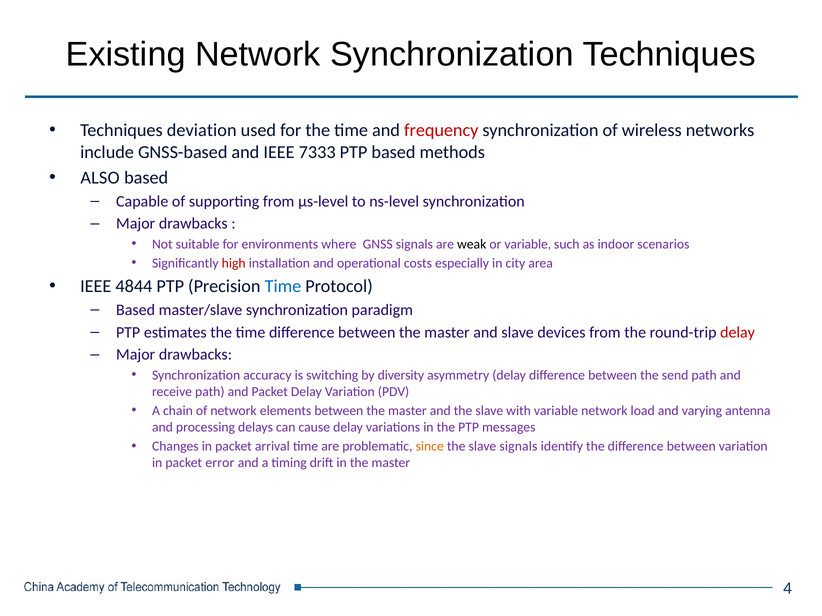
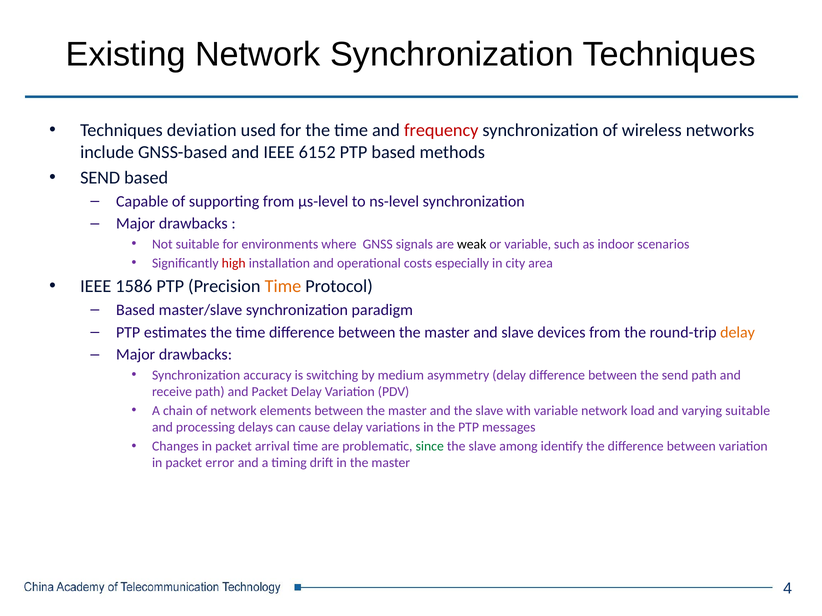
7333: 7333 -> 6152
ALSO at (100, 178): ALSO -> SEND
4844: 4844 -> 1586
Time at (283, 287) colour: blue -> orange
delay at (738, 333) colour: red -> orange
diversity: diversity -> medium
varying antenna: antenna -> suitable
since colour: orange -> green
slave signals: signals -> among
